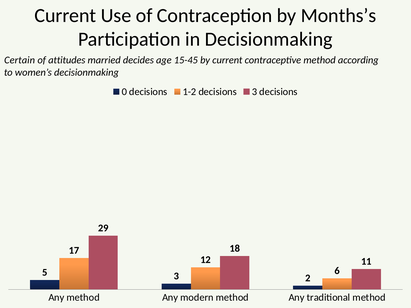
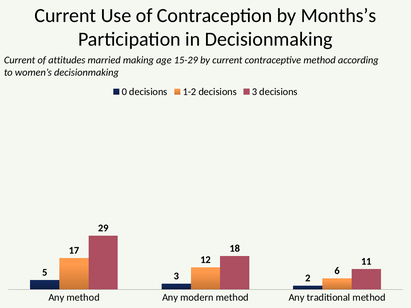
Certain at (20, 60): Certain -> Current
decides: decides -> making
15-45: 15-45 -> 15-29
